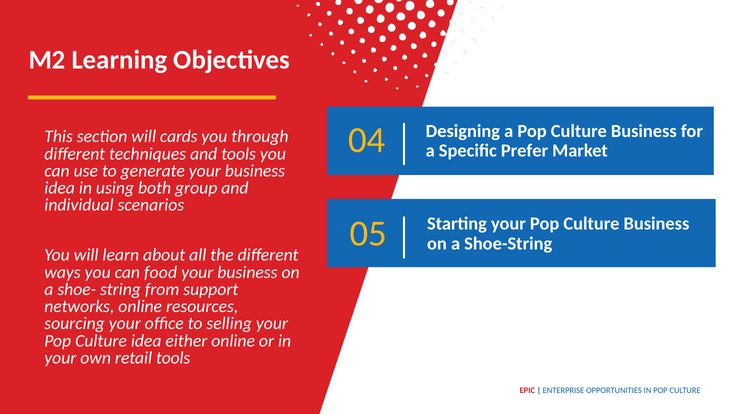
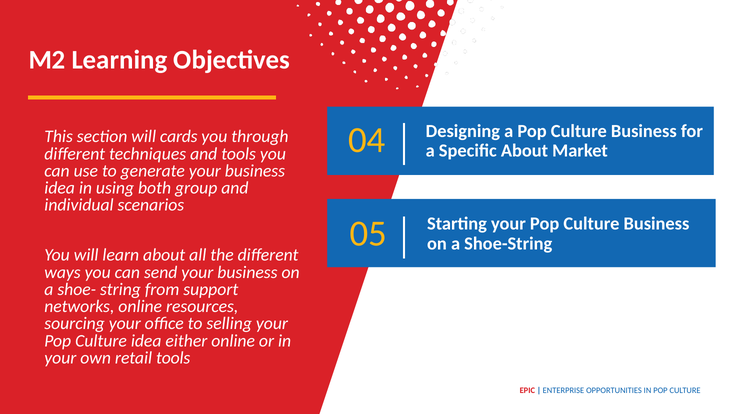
Specific Prefer: Prefer -> About
food: food -> send
